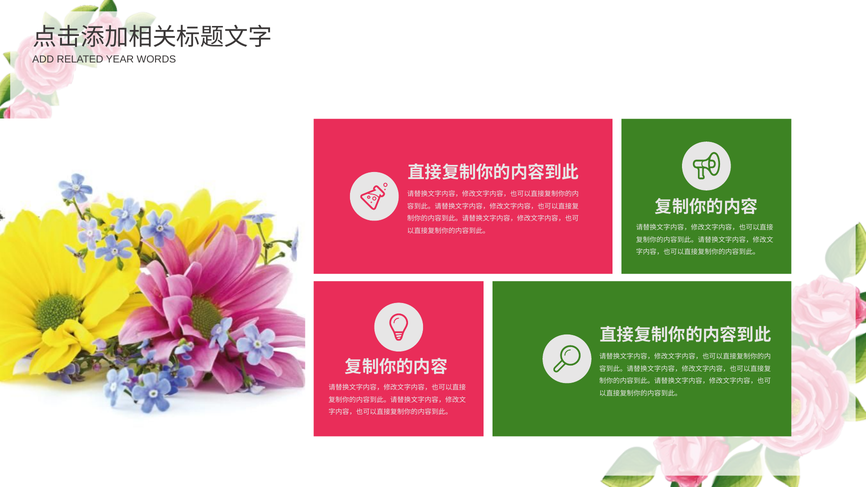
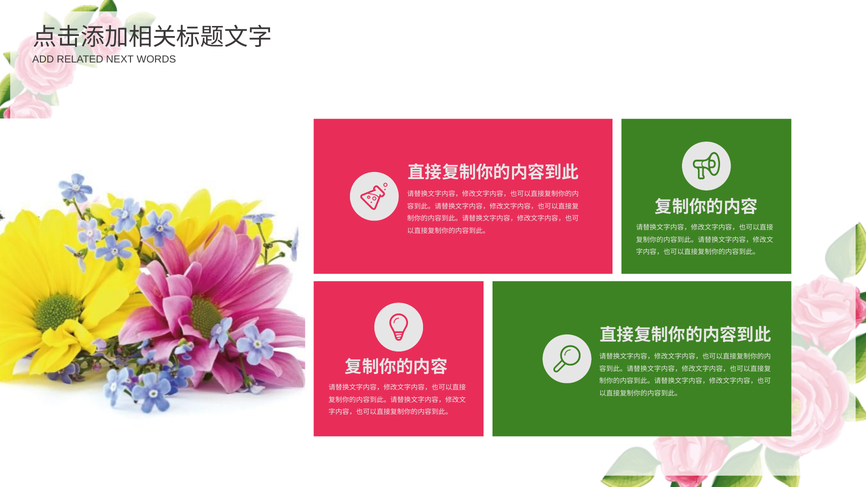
YEAR: YEAR -> NEXT
